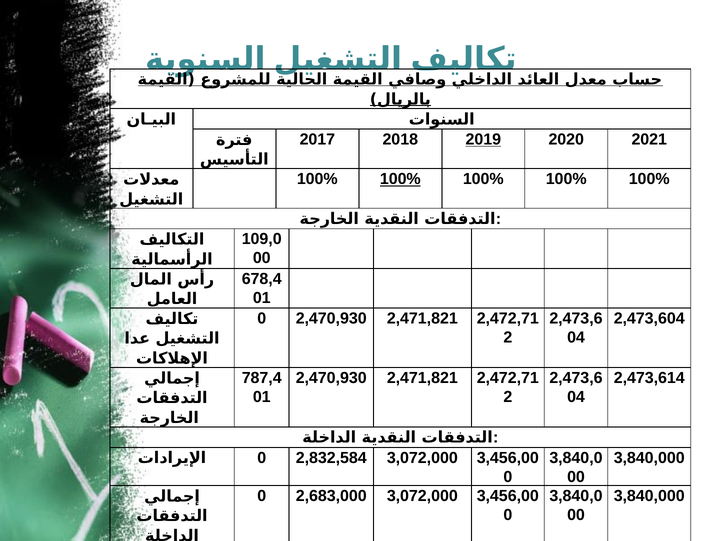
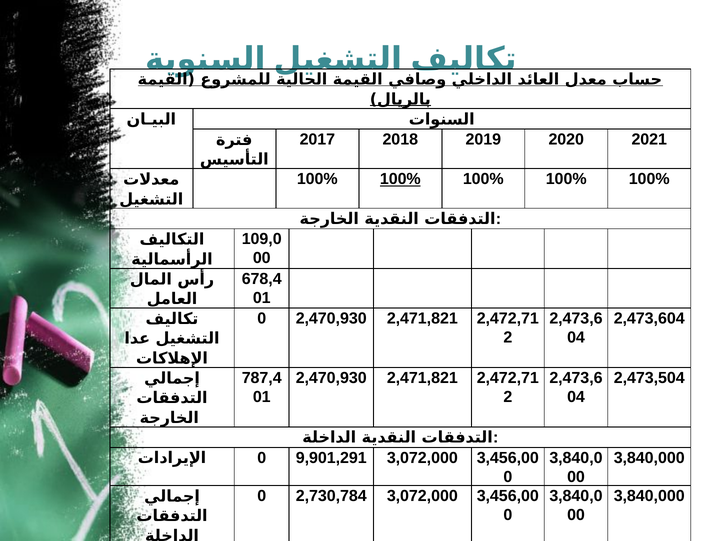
2019 underline: present -> none
2,473,614: 2,473,614 -> 2,473,504
2,832,584: 2,832,584 -> 9,901,291
2,683,000: 2,683,000 -> 2,730,784
